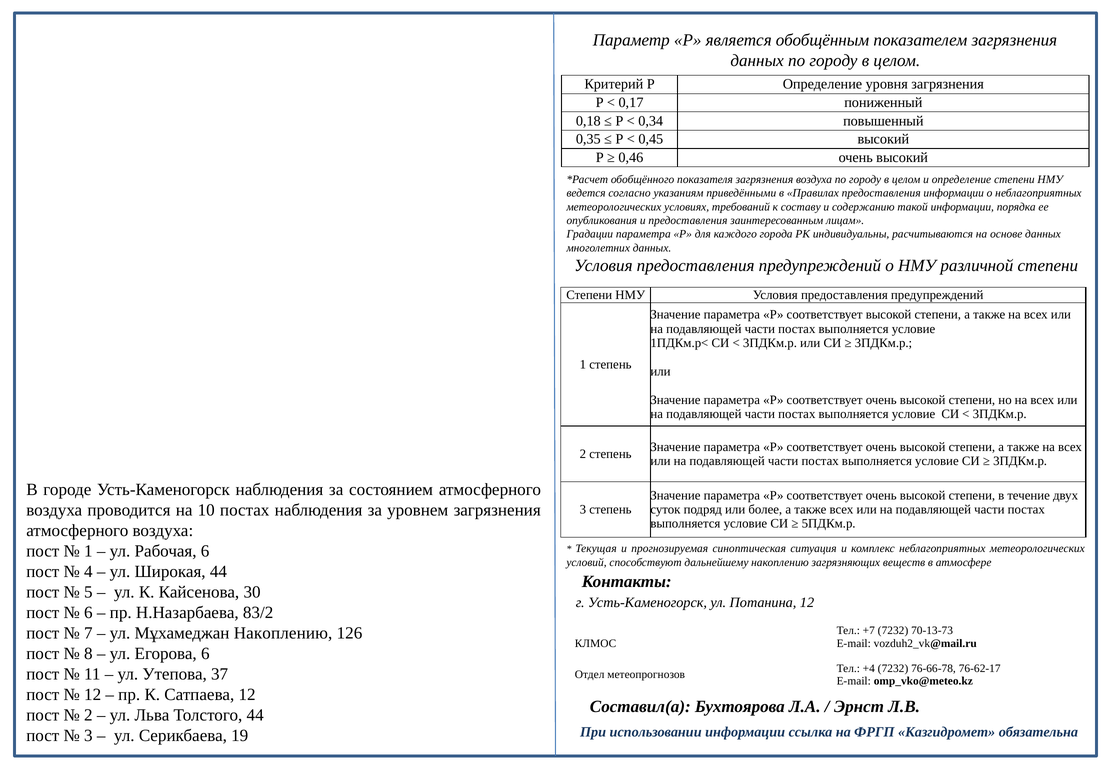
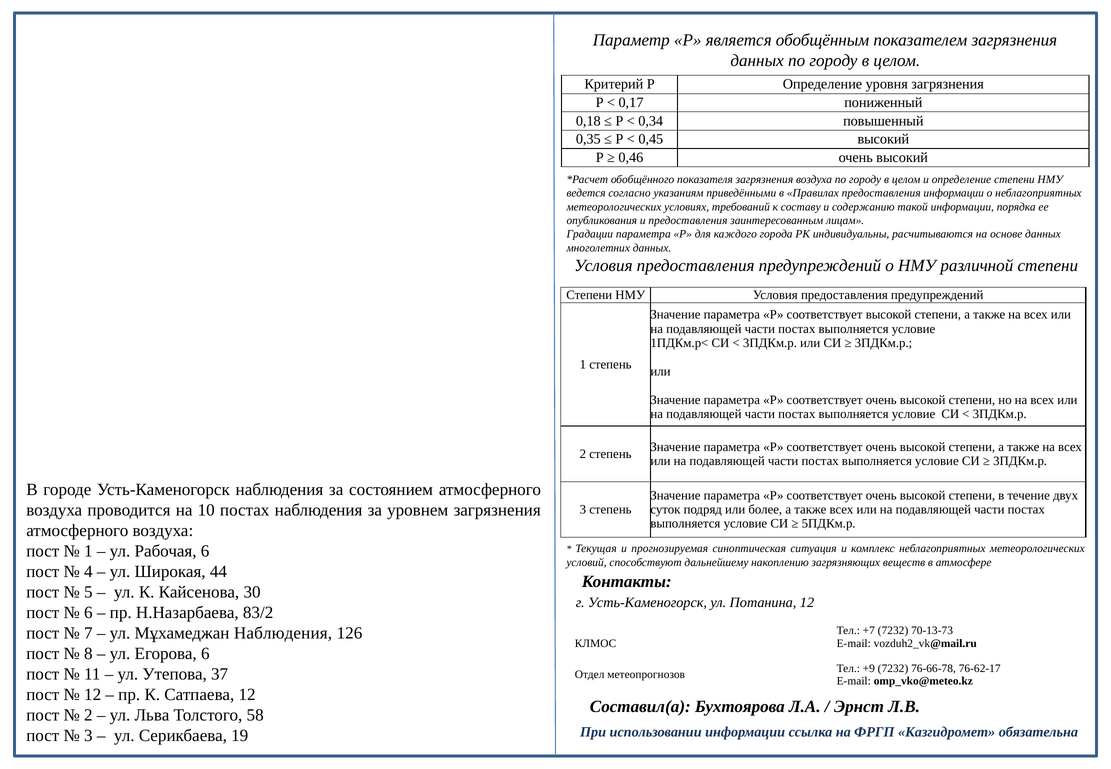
Мұхамеджан Накоплению: Накоплению -> Наблюдения
+4: +4 -> +9
Толстого 44: 44 -> 58
